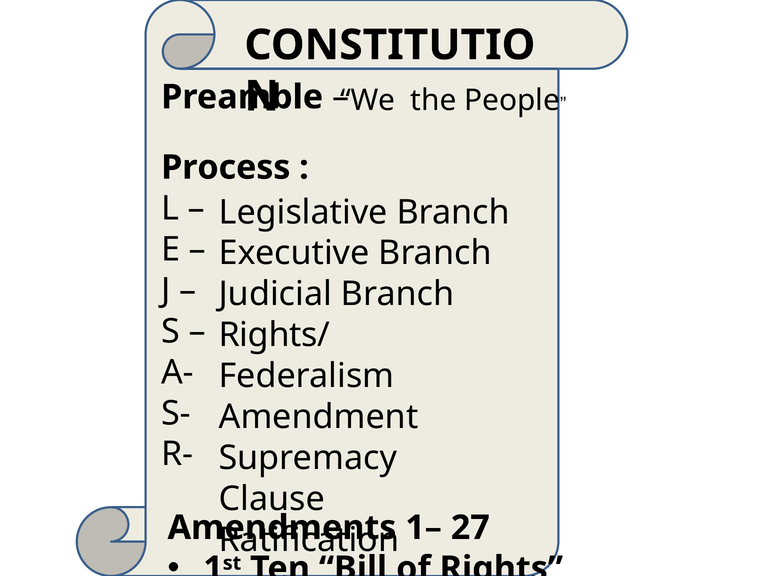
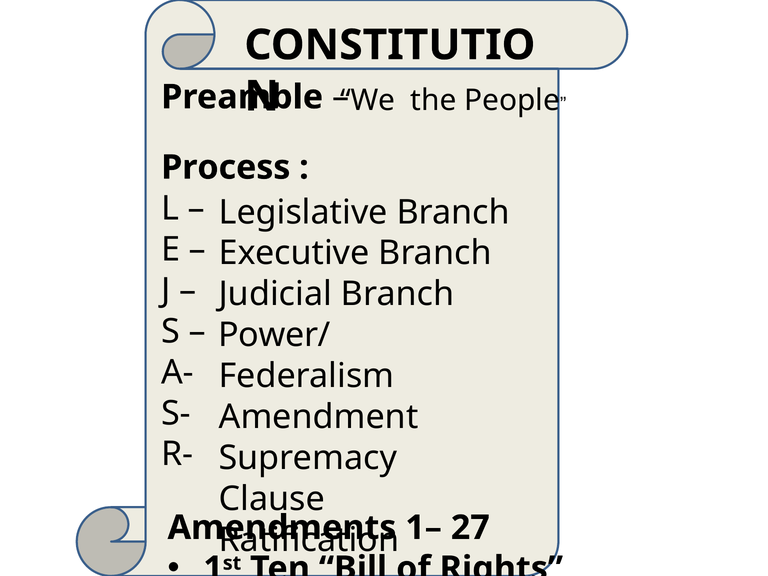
Rights/: Rights/ -> Power/
